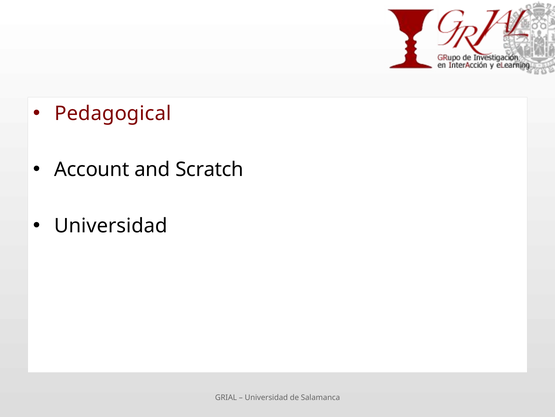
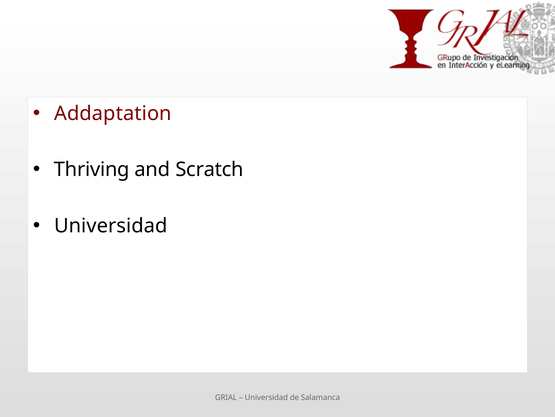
Pedagogical: Pedagogical -> Addaptation
Account: Account -> Thriving
